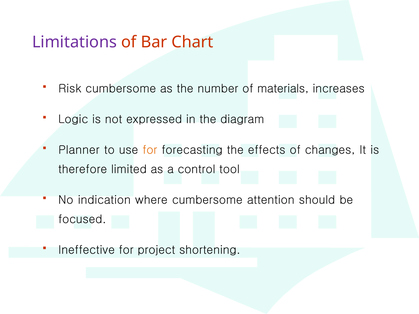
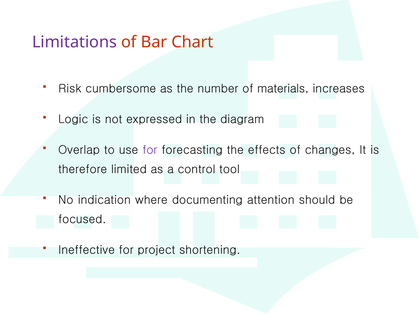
Planner: Planner -> Overlap
for at (150, 150) colour: orange -> purple
where cumbersome: cumbersome -> documenting
